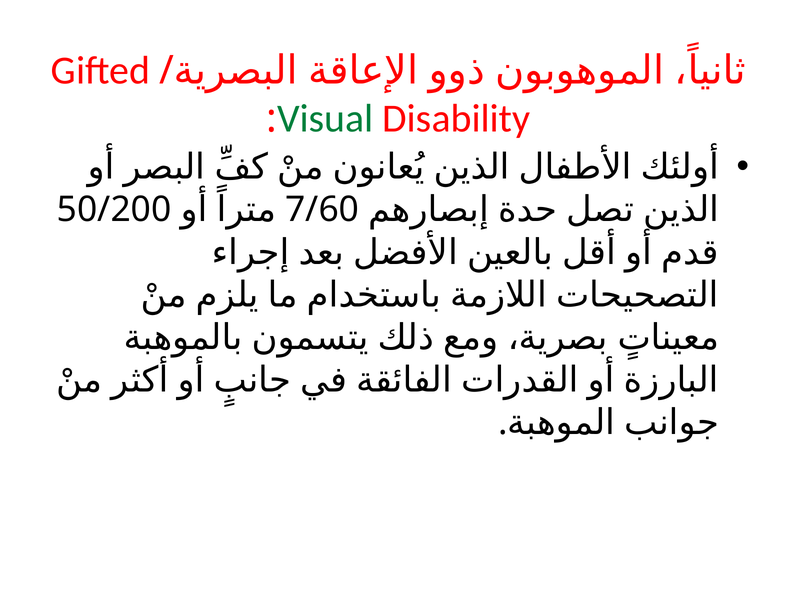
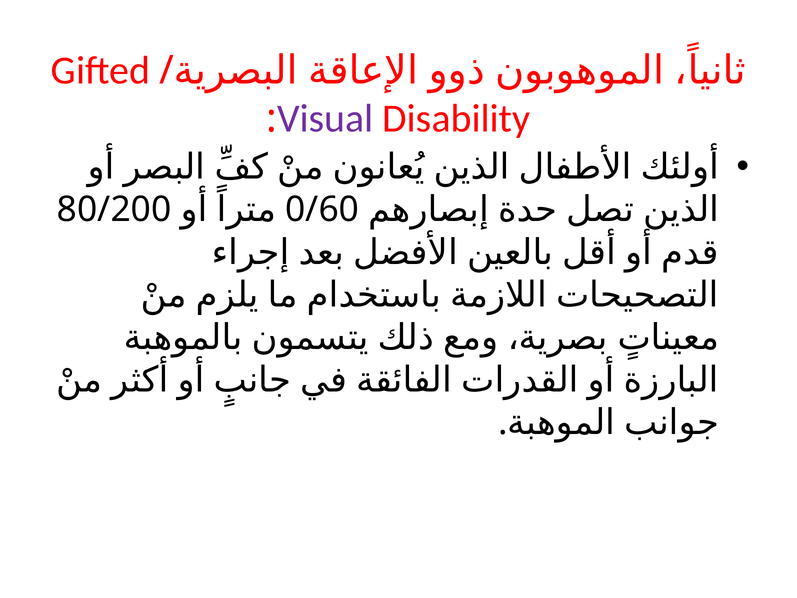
Visual colour: green -> purple
50/200: 50/200 -> 80/200
7/60: 7/60 -> 0/60
